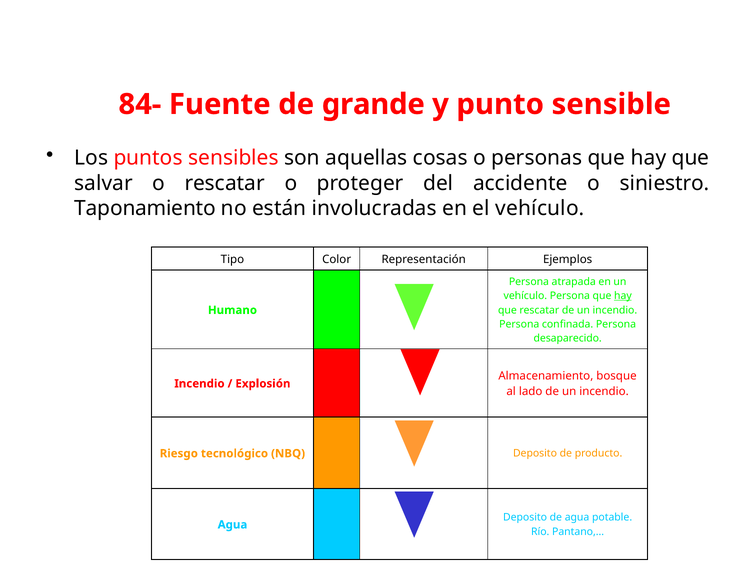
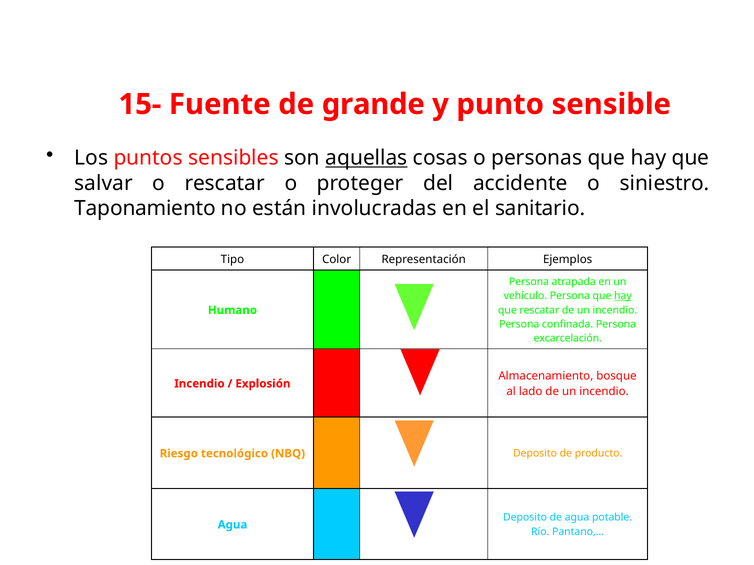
84-: 84- -> 15-
aquellas underline: none -> present
el vehículo: vehículo -> sanitario
desaparecido: desaparecido -> excarcelación
